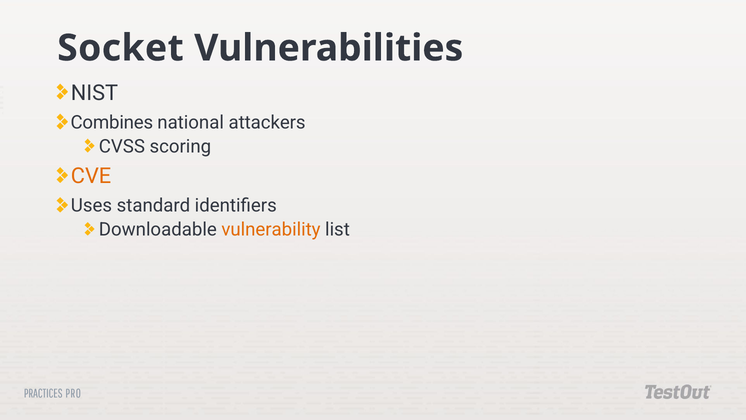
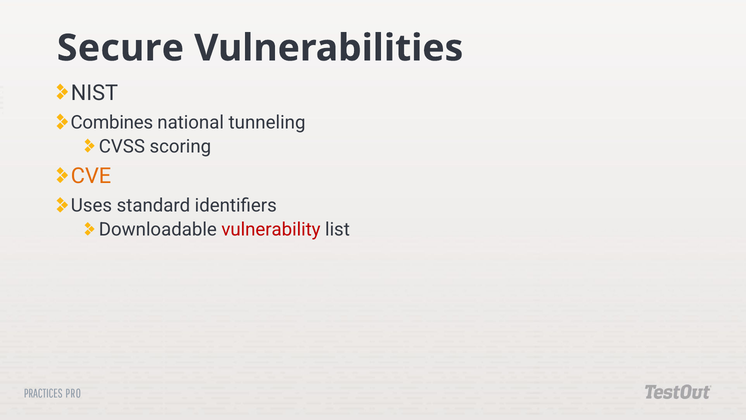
Socket: Socket -> Secure
attackers: attackers -> tunneling
vulnerability colour: orange -> red
